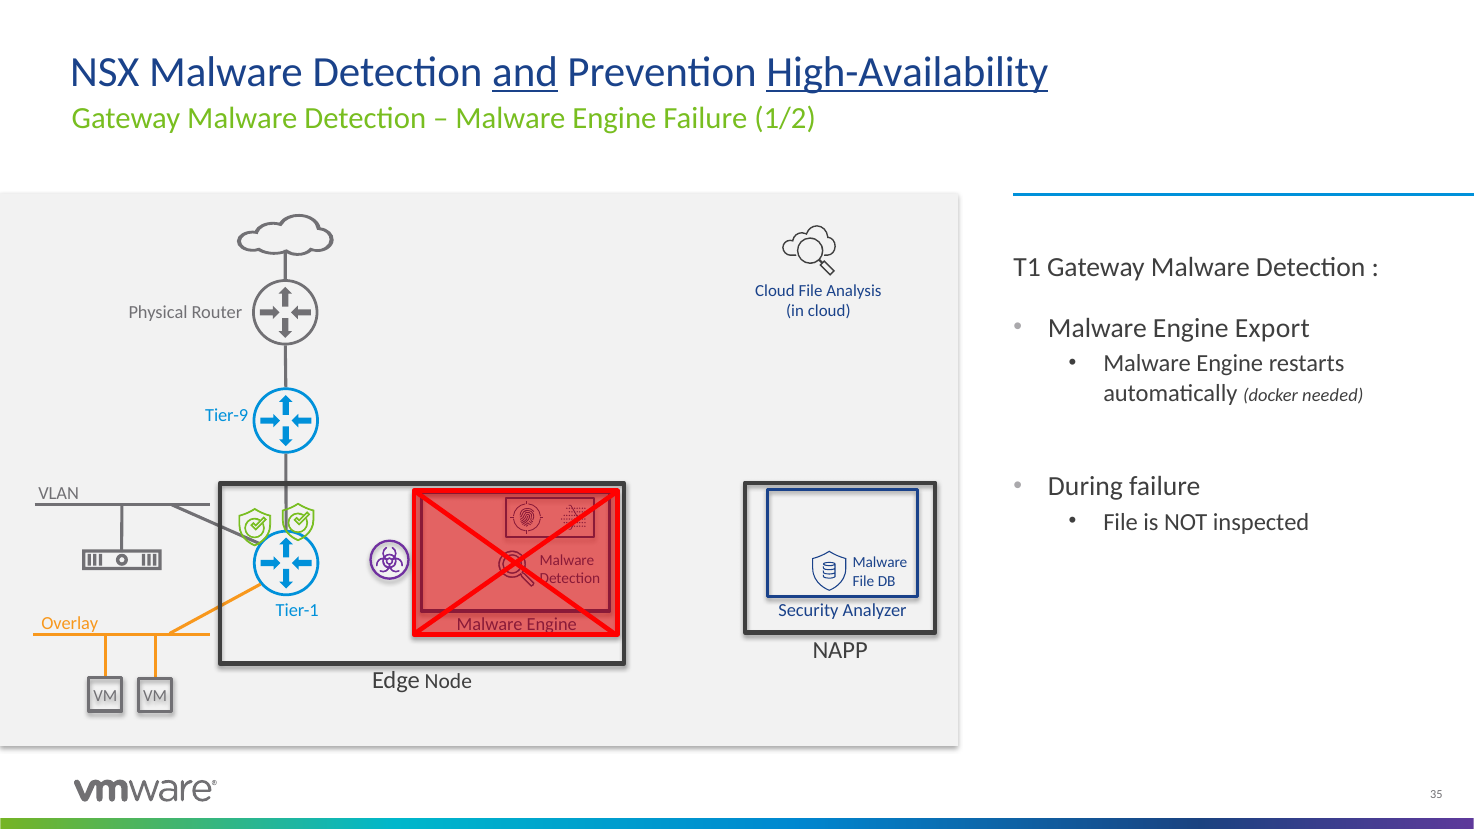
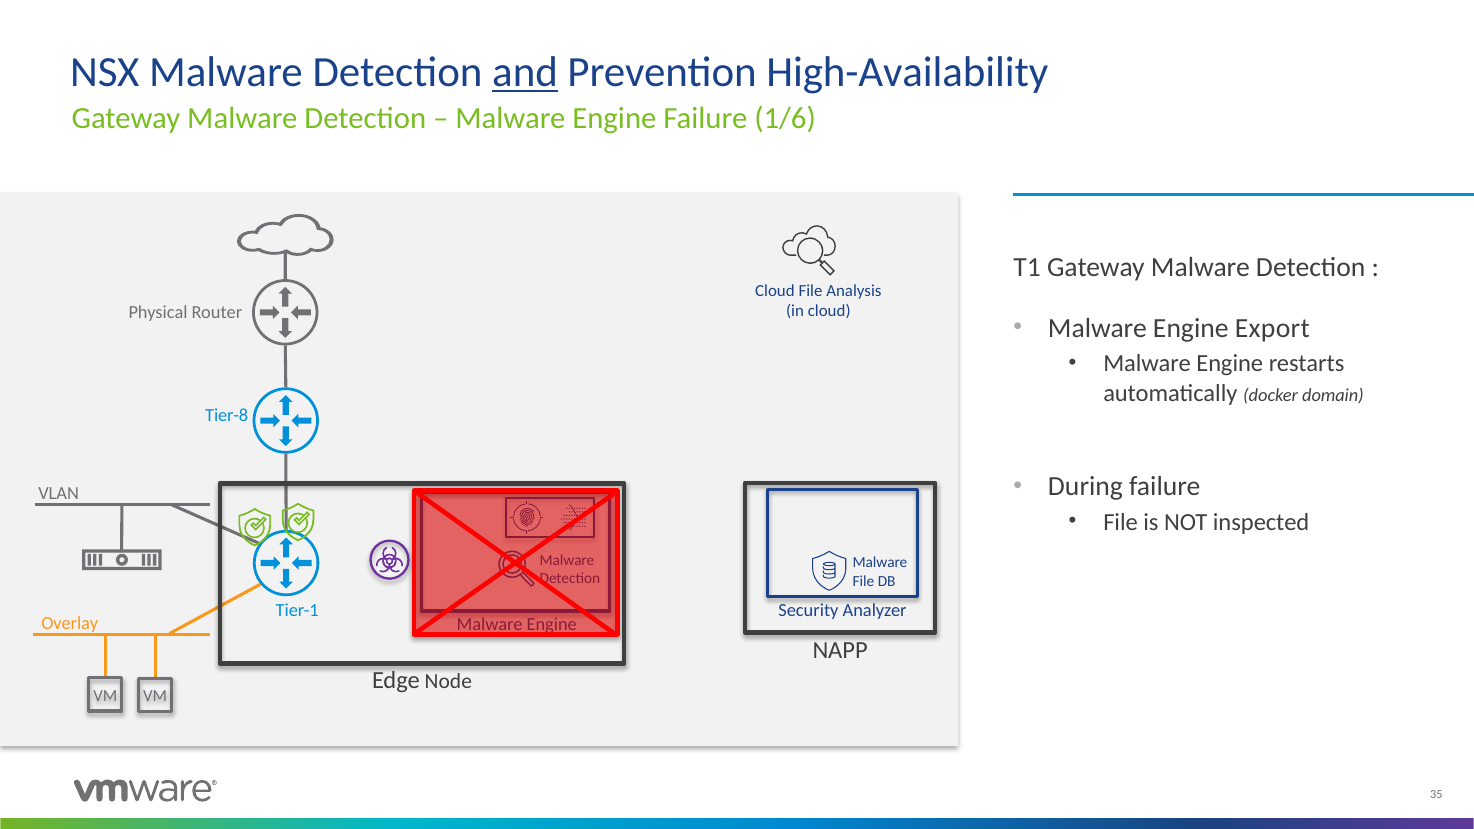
High-Availability underline: present -> none
1/2: 1/2 -> 1/6
needed: needed -> domain
Tier-9: Tier-9 -> Tier-8
